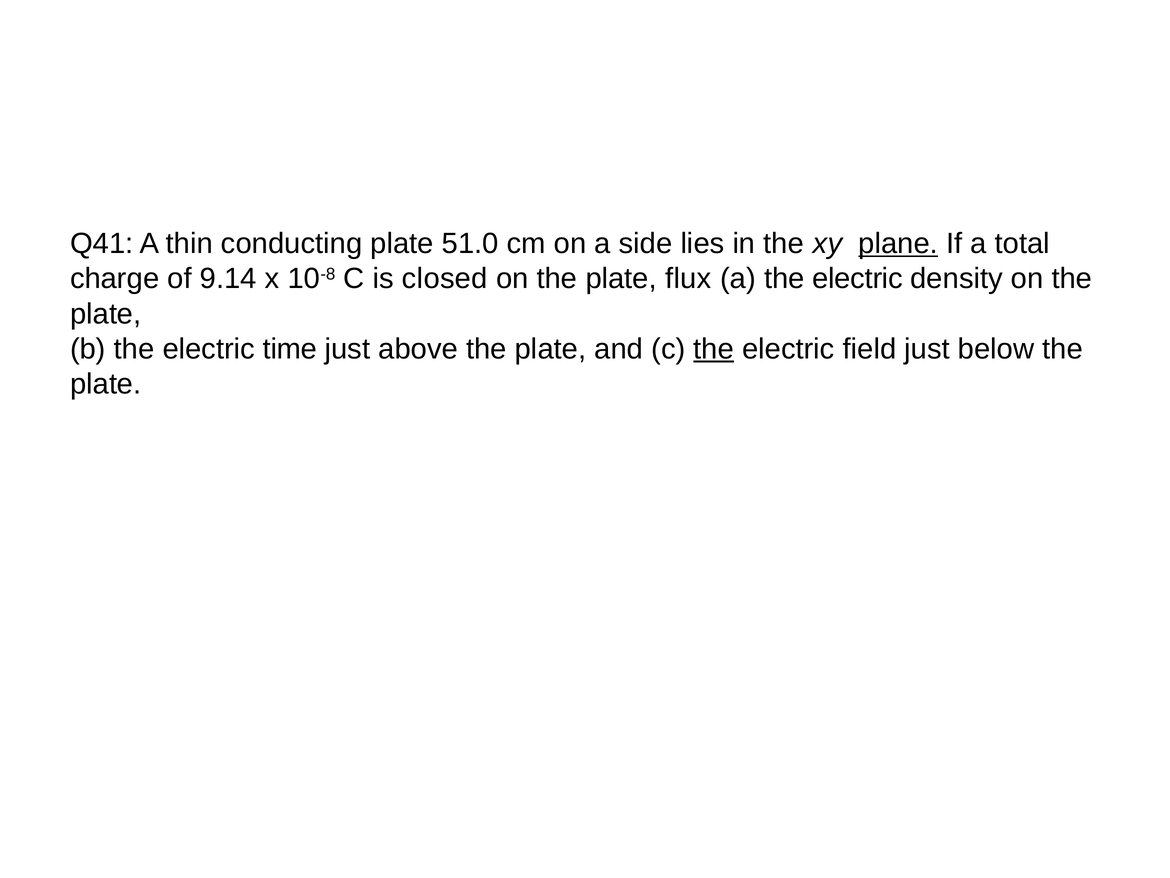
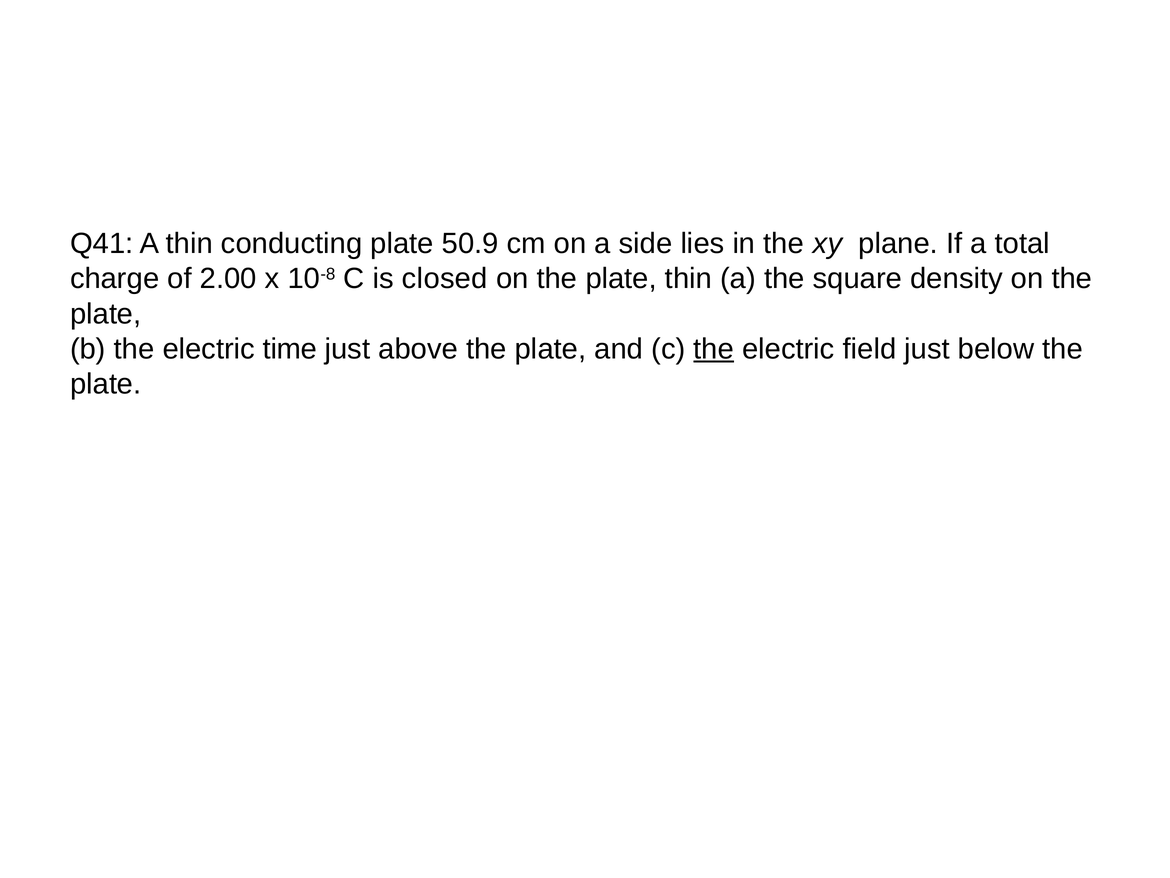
51.0: 51.0 -> 50.9
plane underline: present -> none
9.14: 9.14 -> 2.00
plate flux: flux -> thin
a the electric: electric -> square
